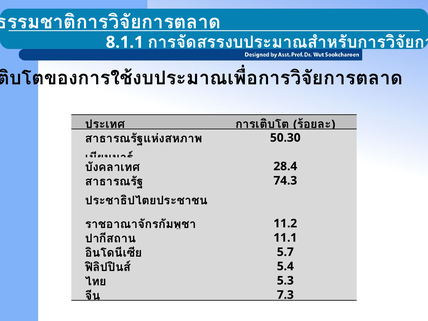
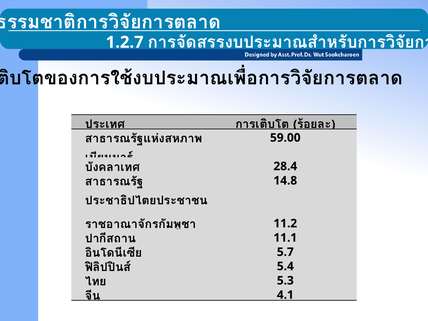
8.1.1: 8.1.1 -> 1.2.7
50.30: 50.30 -> 59.00
74.3: 74.3 -> 14.8
7.3: 7.3 -> 4.1
